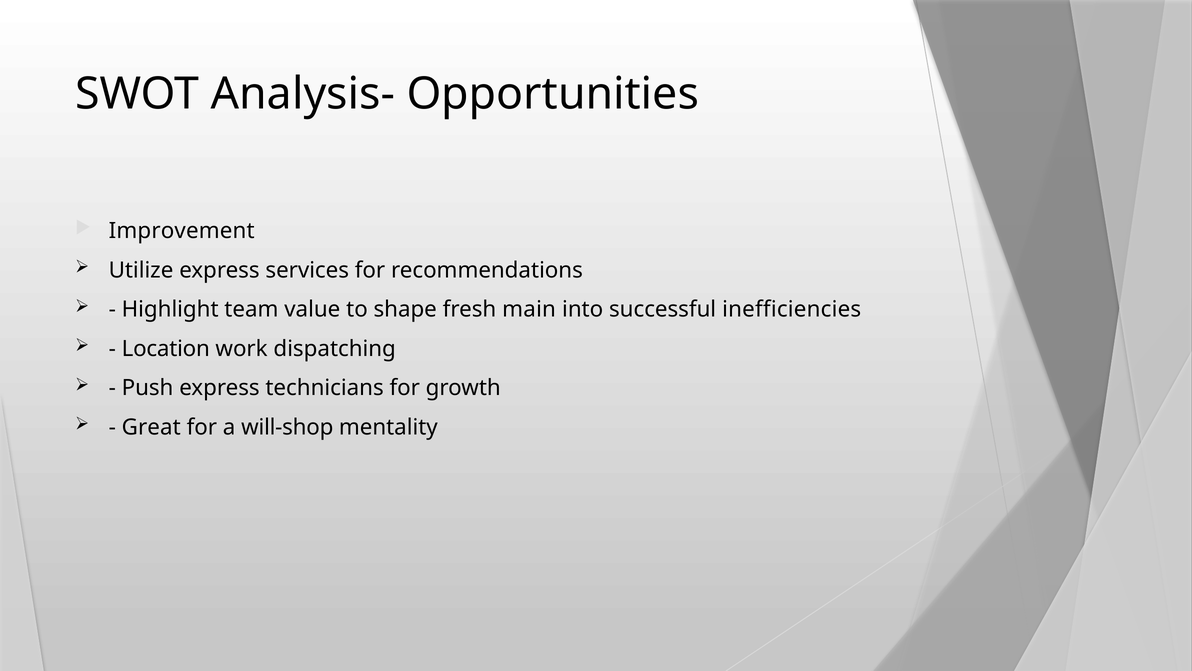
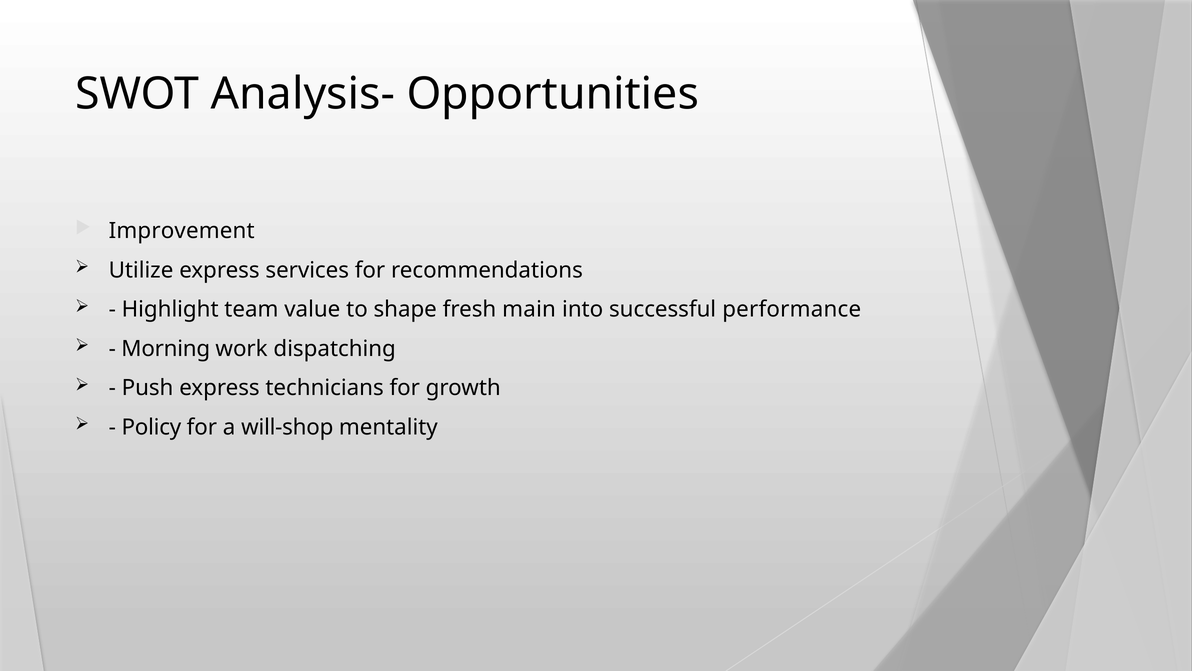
inefficiencies: inefficiencies -> performance
Location: Location -> Morning
Great: Great -> Policy
